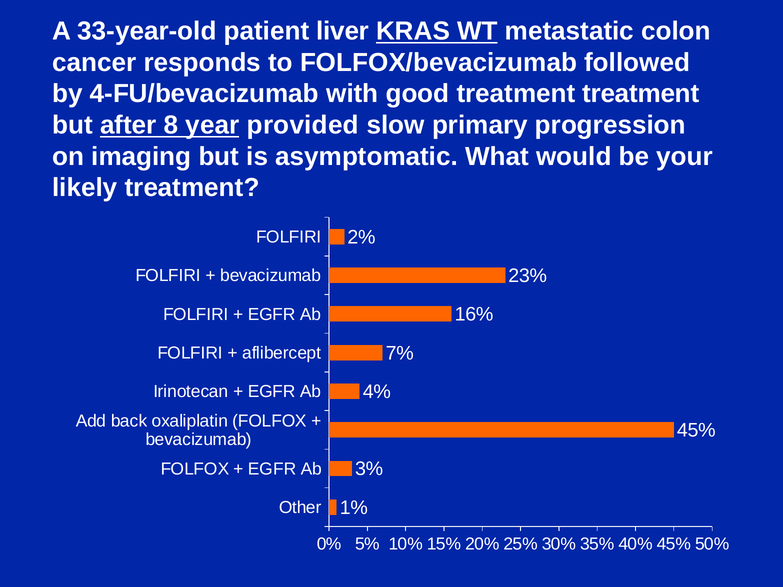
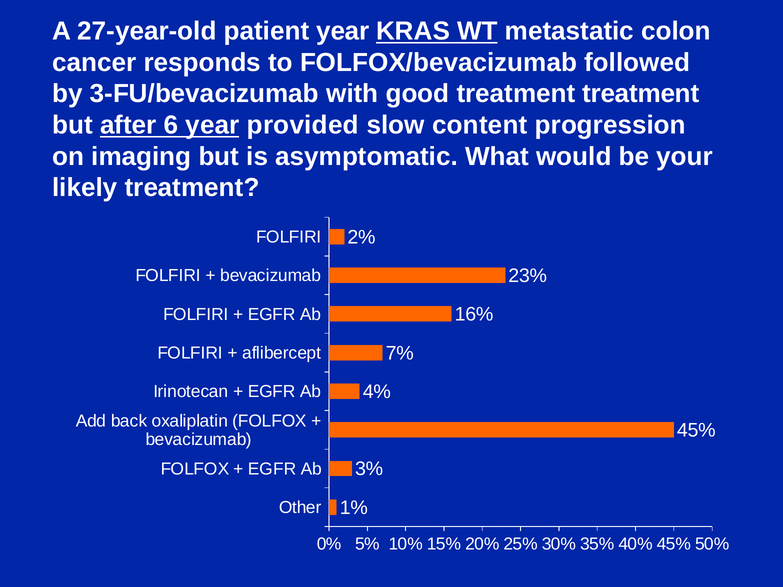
33-year-old: 33-year-old -> 27-year-old
patient liver: liver -> year
4-FU/bevacizumab: 4-FU/bevacizumab -> 3-FU/bevacizumab
8: 8 -> 6
primary: primary -> content
